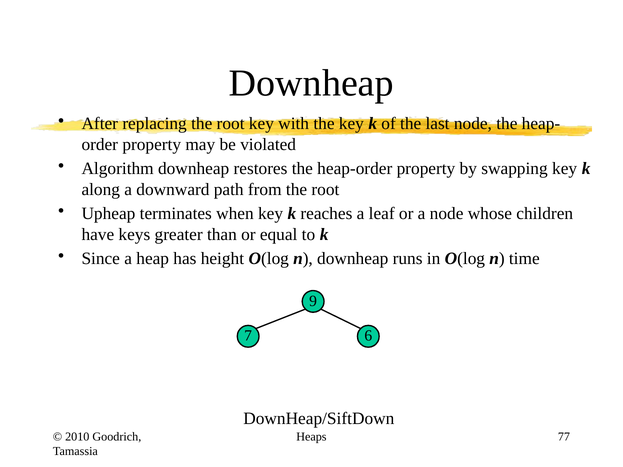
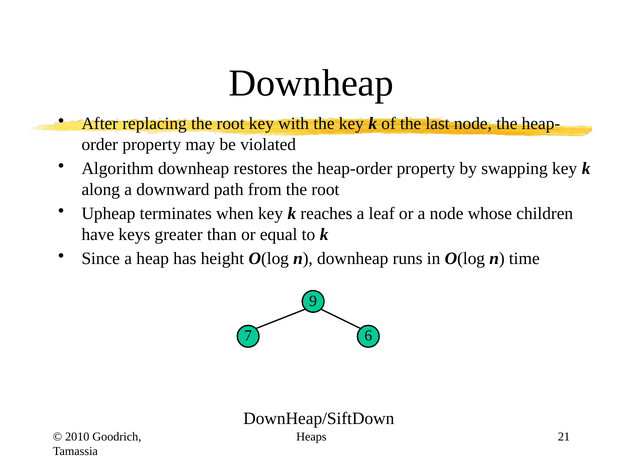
77: 77 -> 21
